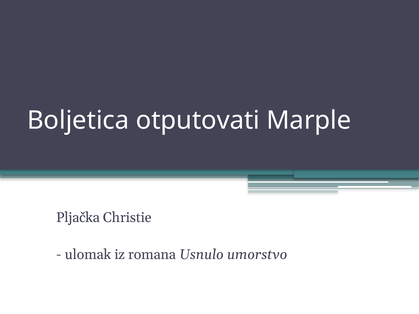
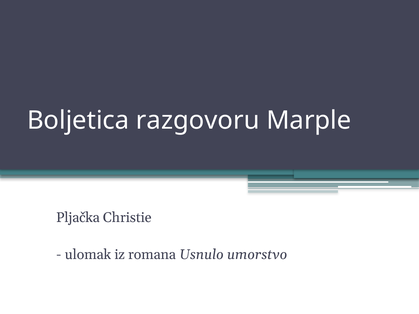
otputovati: otputovati -> razgovoru
